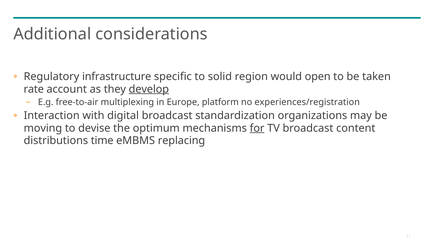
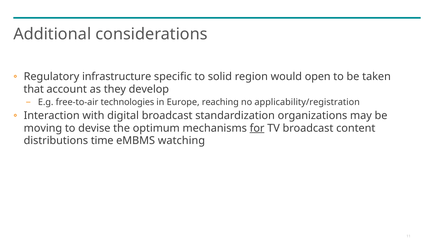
rate: rate -> that
develop underline: present -> none
multiplexing: multiplexing -> technologies
platform: platform -> reaching
experiences/registration: experiences/registration -> applicability/registration
replacing: replacing -> watching
